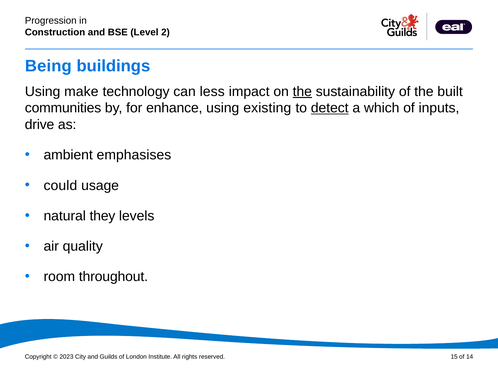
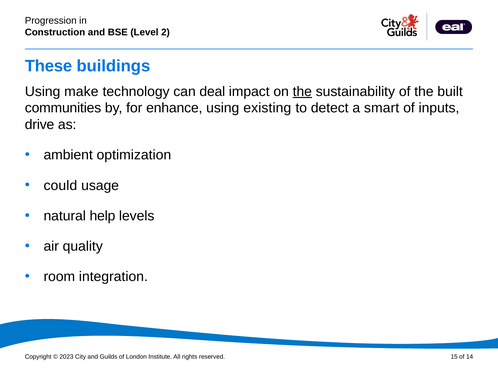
Being: Being -> These
less: less -> deal
detect underline: present -> none
which: which -> smart
emphasises: emphasises -> optimization
they: they -> help
throughout: throughout -> integration
